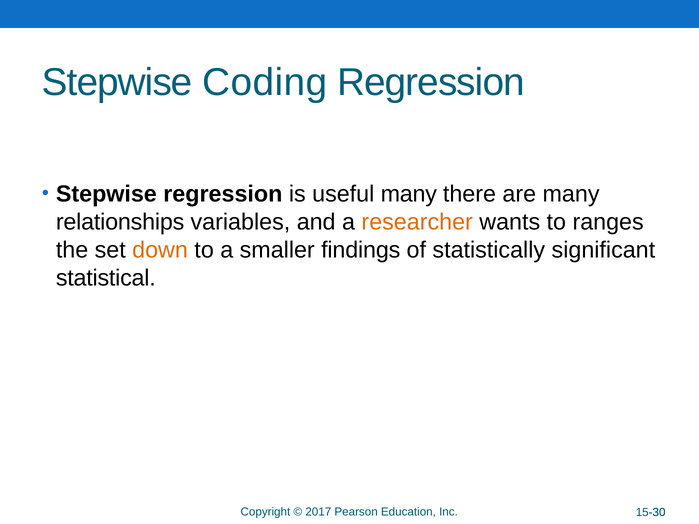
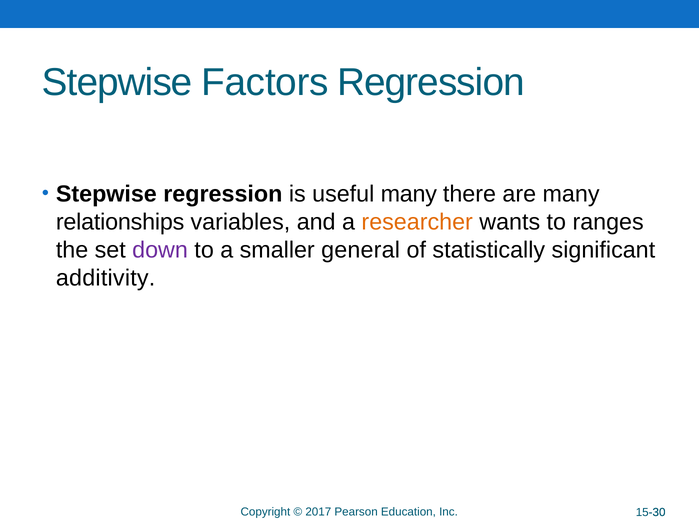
Coding: Coding -> Factors
down colour: orange -> purple
findings: findings -> general
statistical: statistical -> additivity
